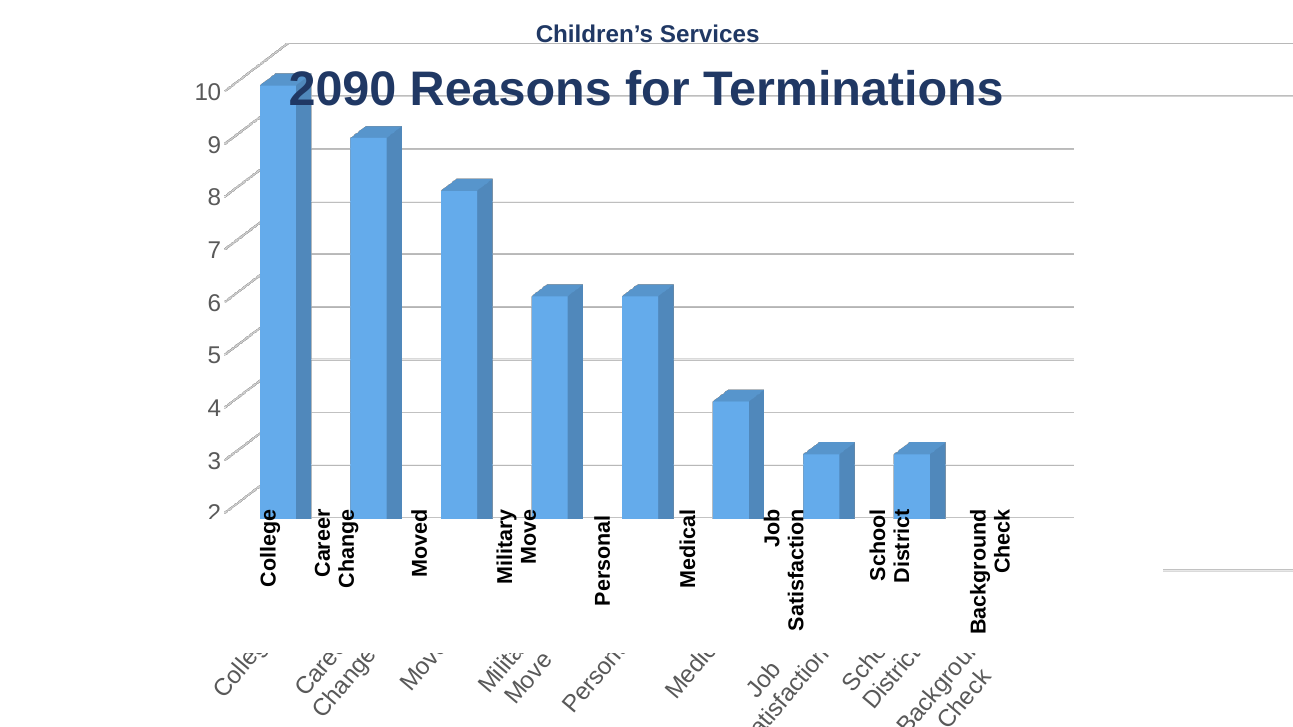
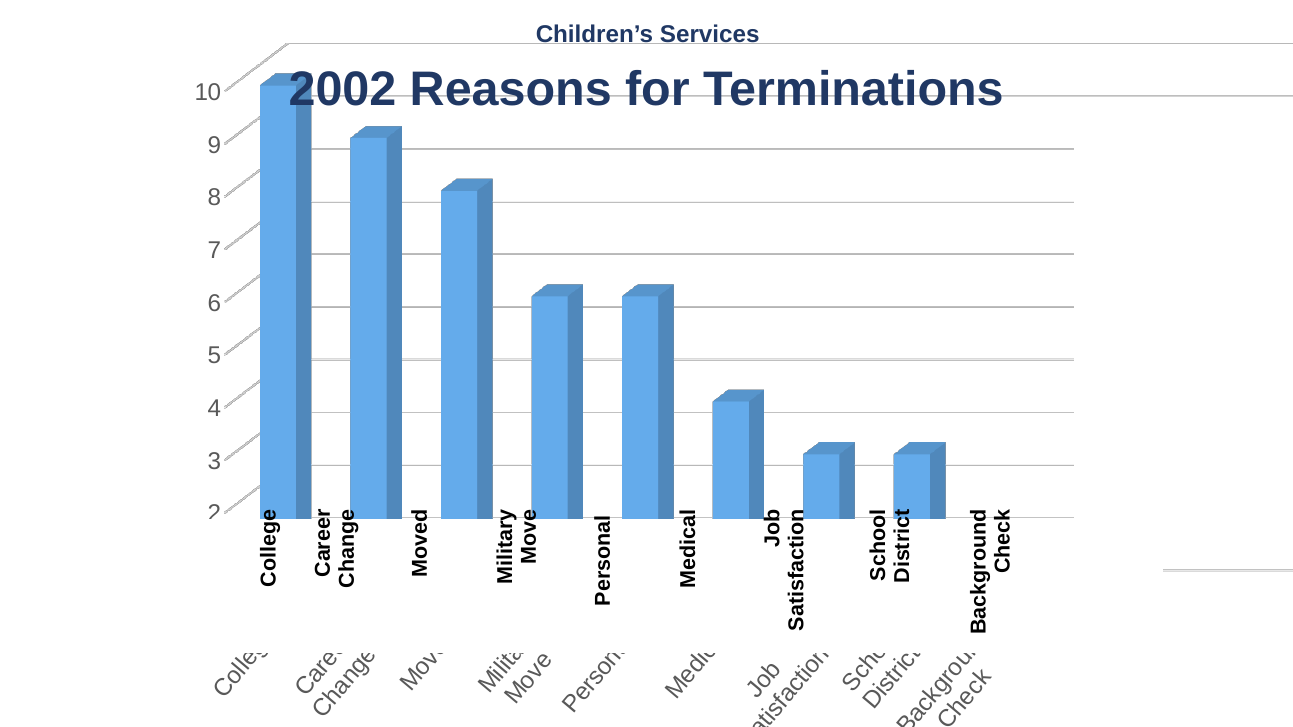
2090: 2090 -> 2002
